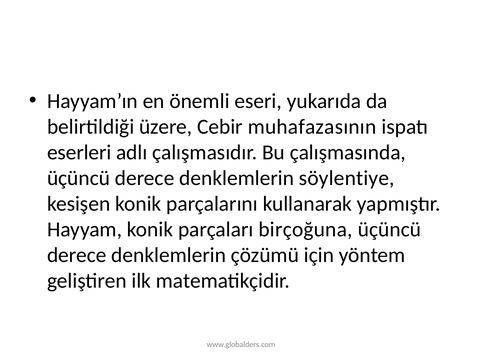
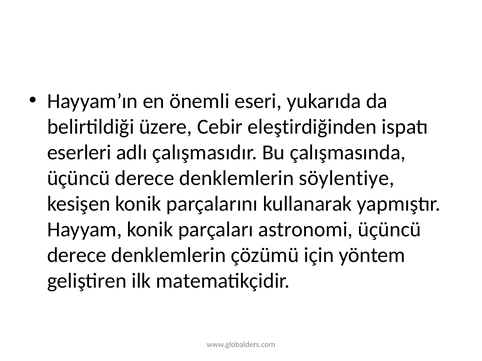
muhafazasının: muhafazasının -> eleştirdiğinden
birçoğuna: birçoğuna -> astronomi
